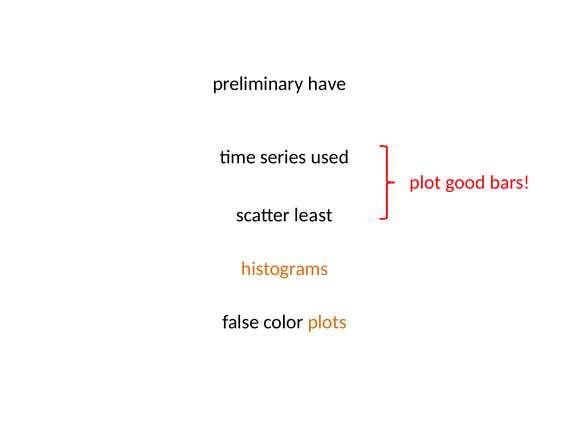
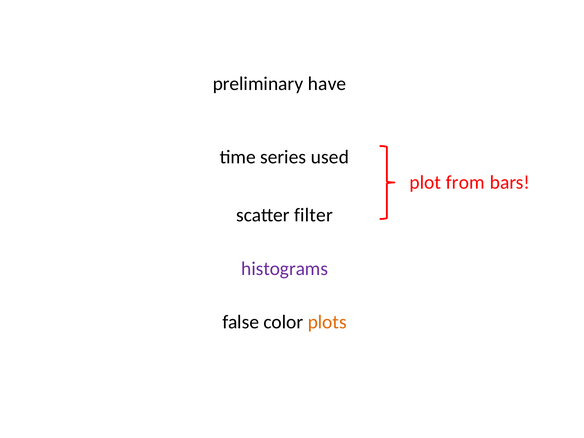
good: good -> from
least: least -> filter
histograms colour: orange -> purple
